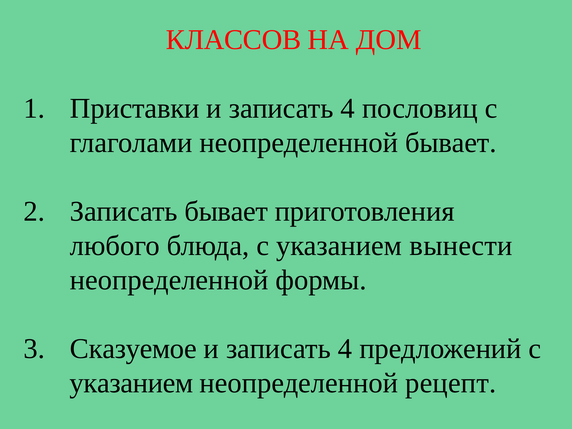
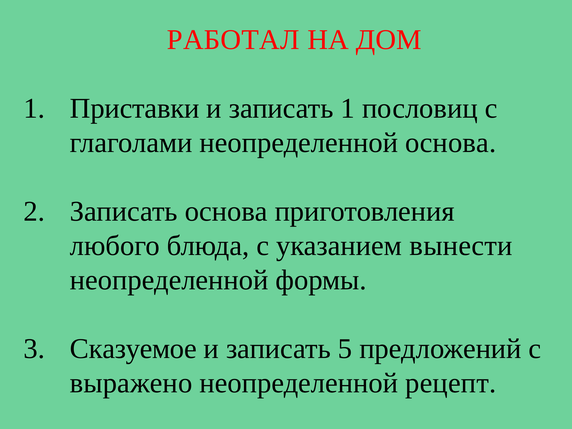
КЛАССОВ: КЛАССОВ -> РАБОТАЛ
4 at (348, 108): 4 -> 1
неопределенной бывает: бывает -> основа
Записать бывает: бывает -> основа
4 at (345, 349): 4 -> 5
указанием at (131, 383): указанием -> выражено
